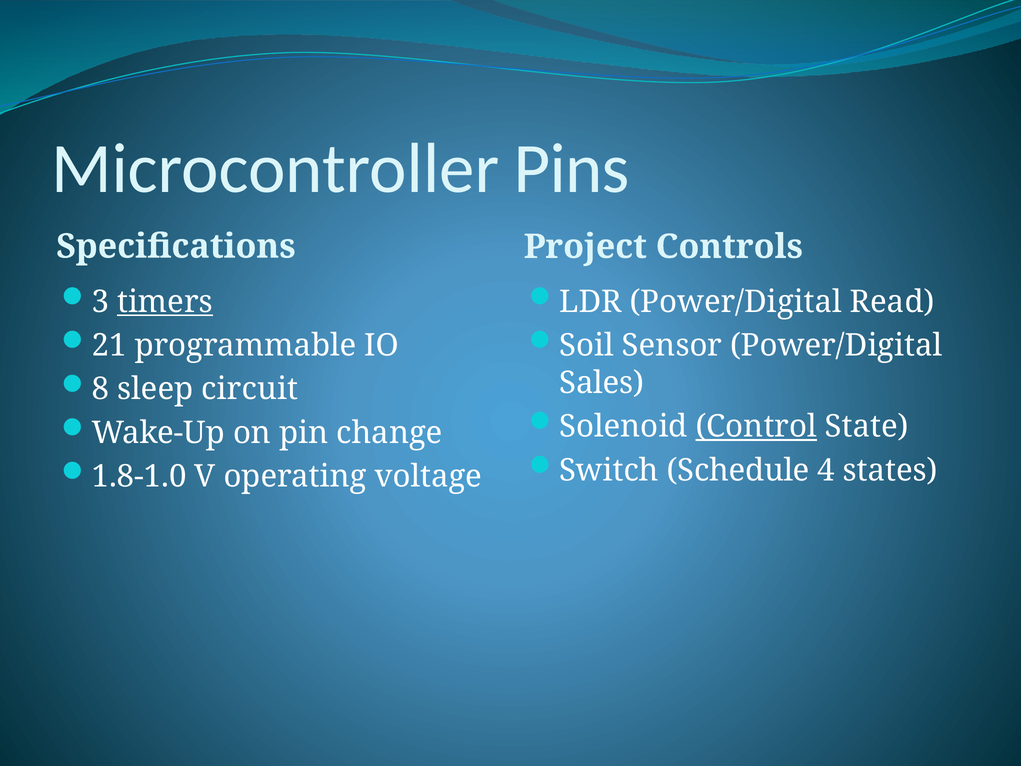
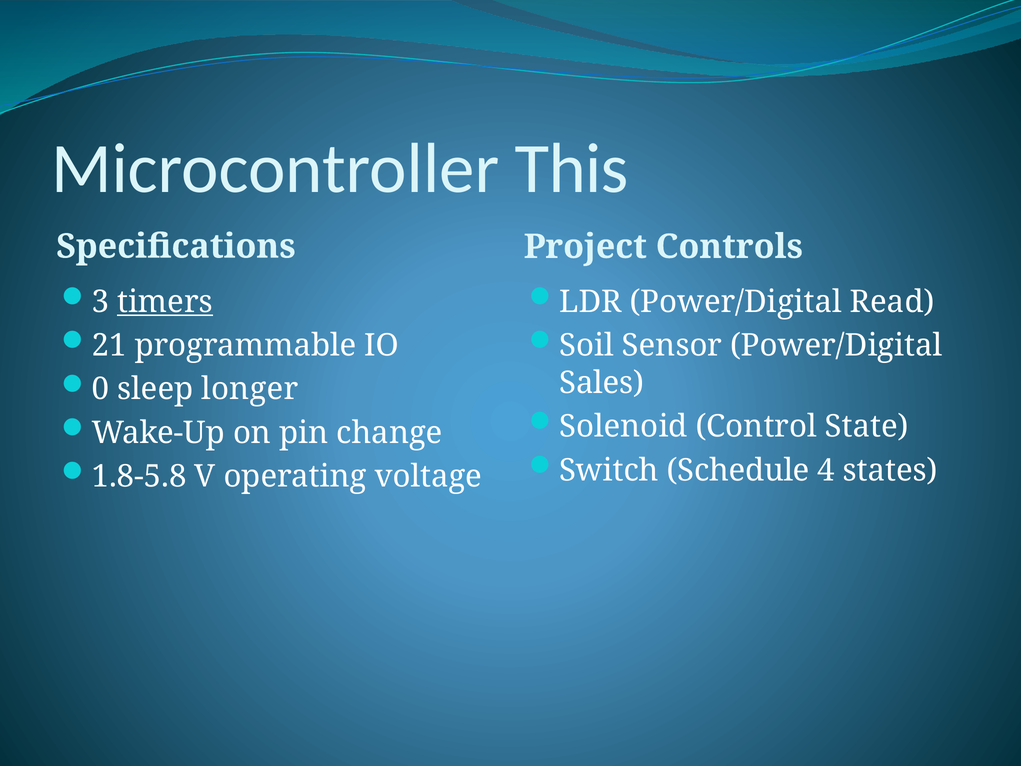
Pins: Pins -> This
8: 8 -> 0
circuit: circuit -> longer
Control underline: present -> none
1.8-1.0: 1.8-1.0 -> 1.8-5.8
